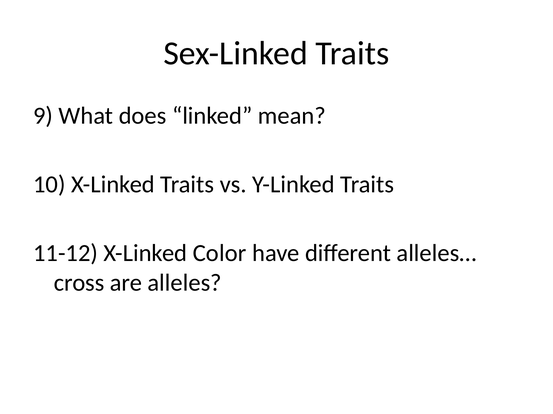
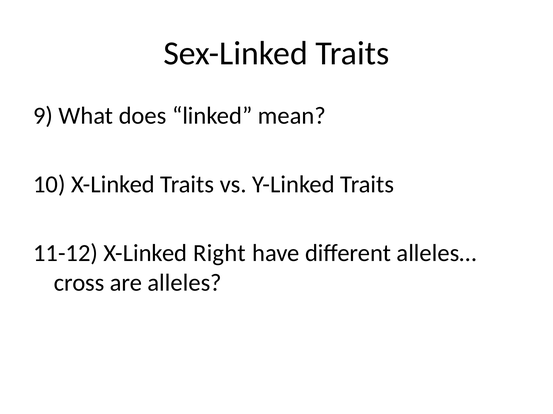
Color: Color -> Right
